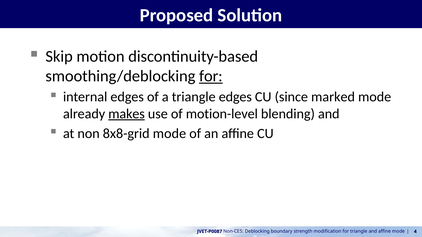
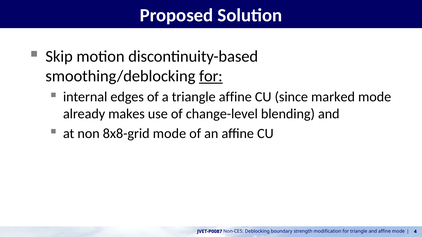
triangle edges: edges -> affine
makes underline: present -> none
motion-level: motion-level -> change-level
